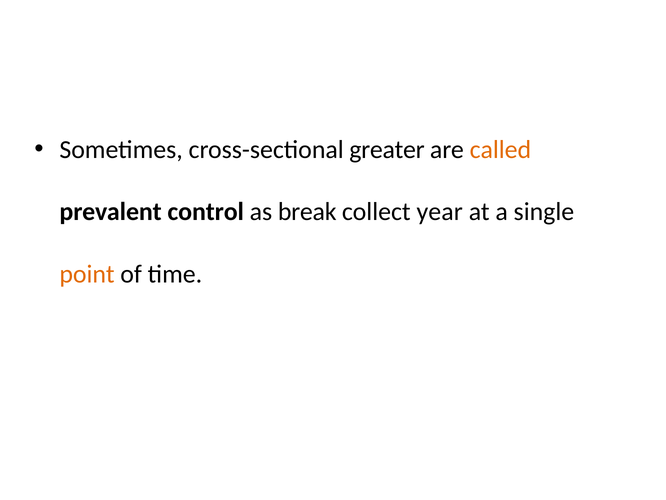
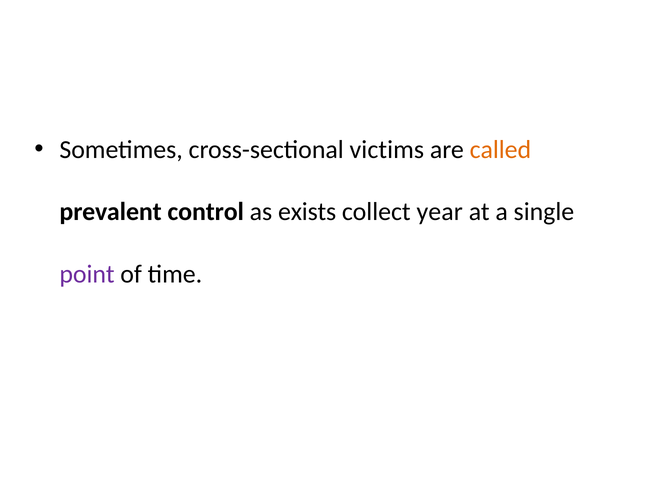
greater: greater -> victims
break: break -> exists
point colour: orange -> purple
